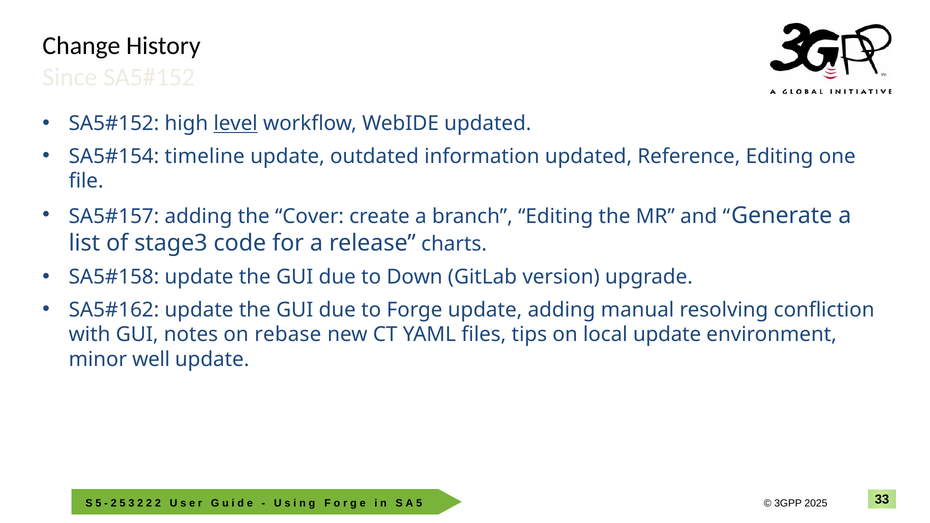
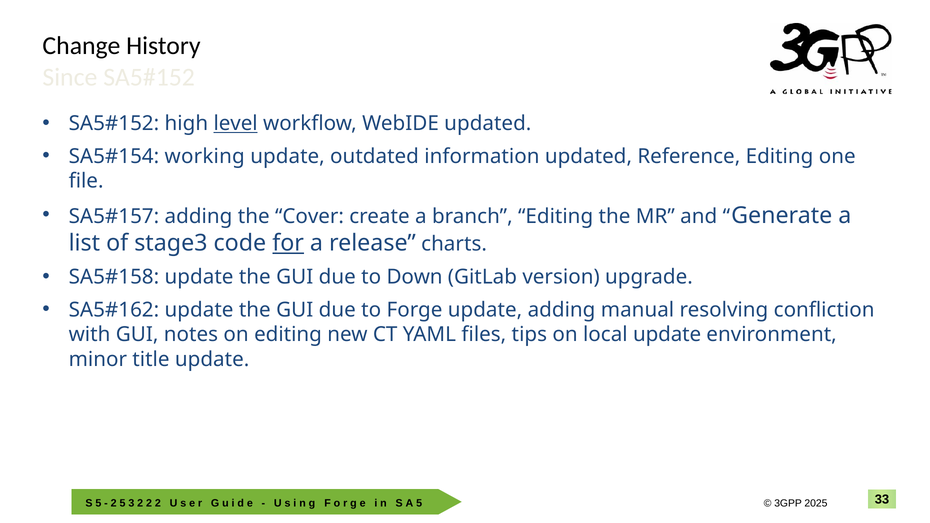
timeline: timeline -> working
for underline: none -> present
on rebase: rebase -> editing
well: well -> title
